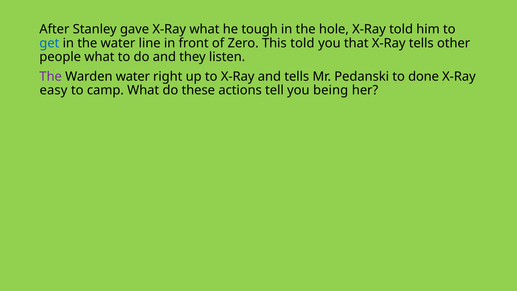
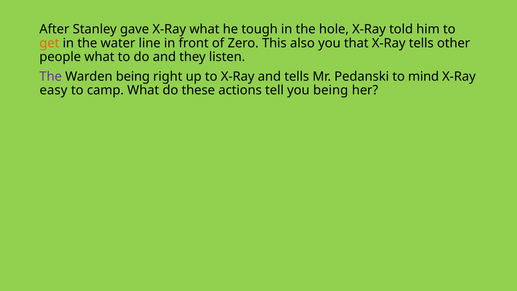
get colour: blue -> orange
This told: told -> also
Warden water: water -> being
done: done -> mind
